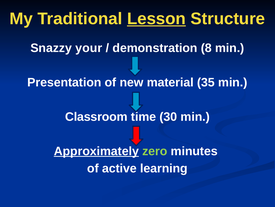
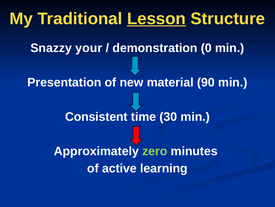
8: 8 -> 0
35: 35 -> 90
Classroom: Classroom -> Consistent
Approximately underline: present -> none
